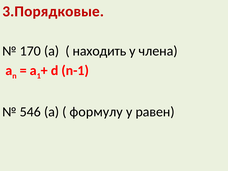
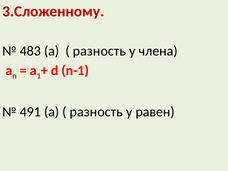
3.Порядковые: 3.Порядковые -> 3.Сложенному
170: 170 -> 483
находить at (99, 51): находить -> разность
546: 546 -> 491
формулу at (96, 112): формулу -> разность
